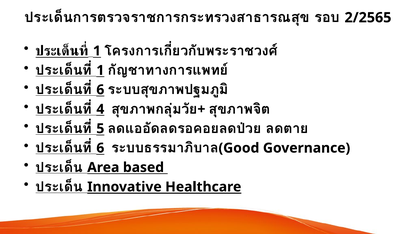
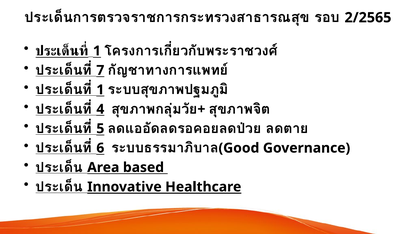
1 at (100, 70): 1 -> 7
6 at (100, 90): 6 -> 1
